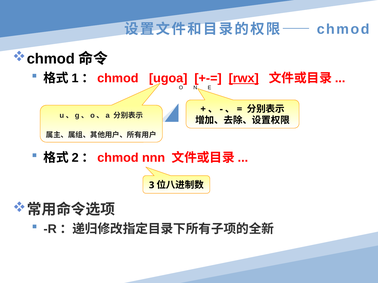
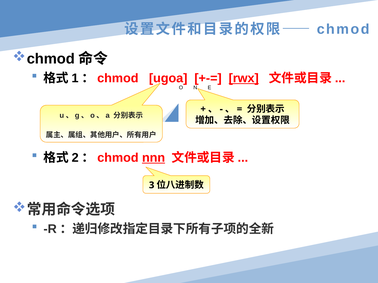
nnn underline: none -> present
